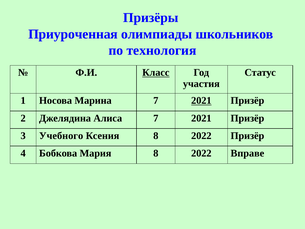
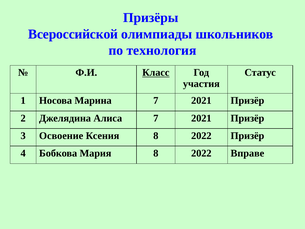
Приуроченная: Приуроченная -> Всероссийской
2021 at (201, 101) underline: present -> none
Учебного: Учебного -> Освоение
